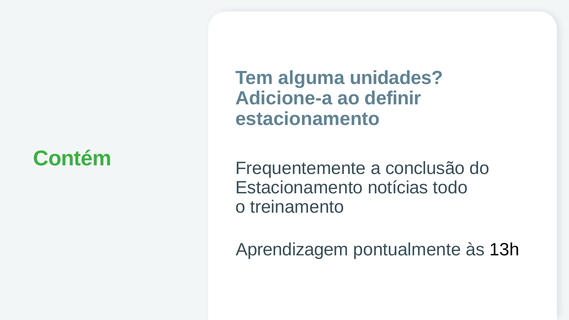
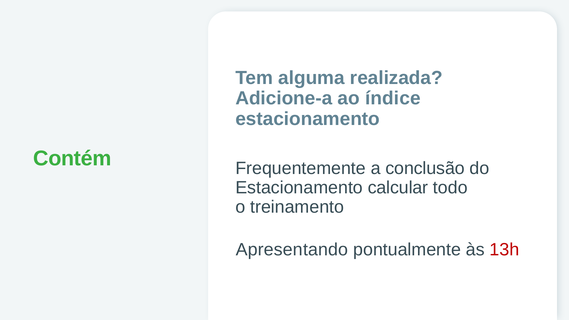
unidades: unidades -> realizada
definir: definir -> índice
notícias: notícias -> calcular
Aprendizagem: Aprendizagem -> Apresentando
13h colour: black -> red
